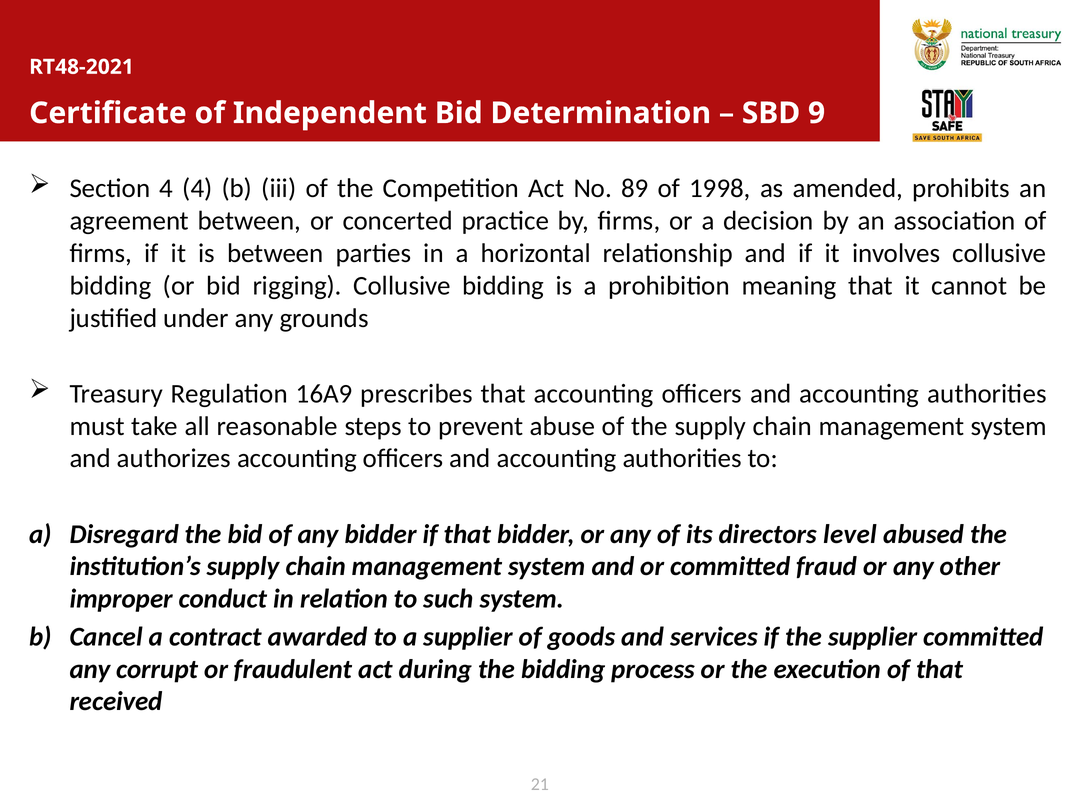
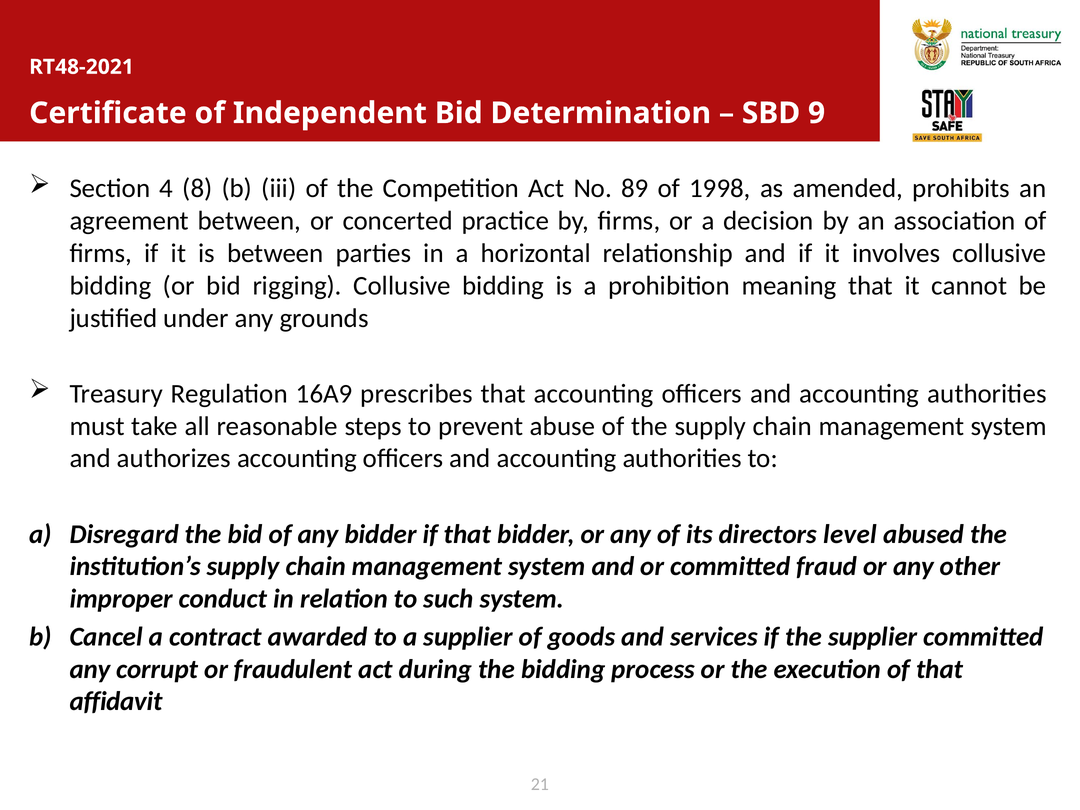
4 4: 4 -> 8
received: received -> affidavit
